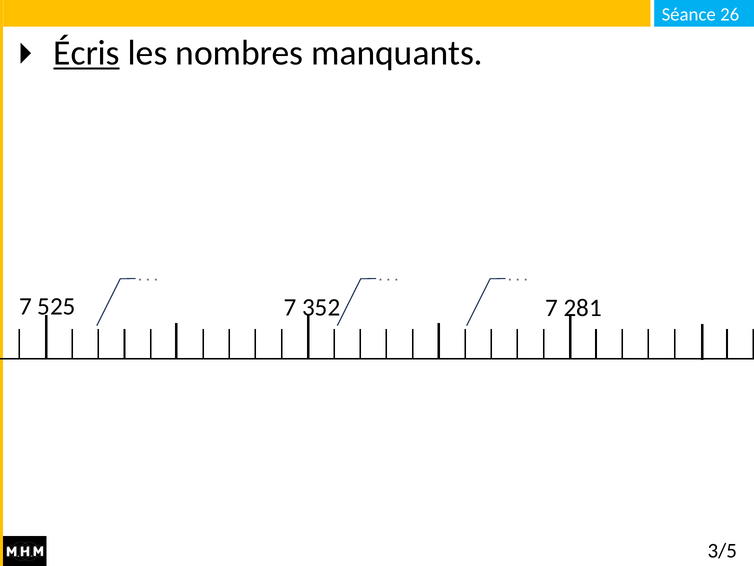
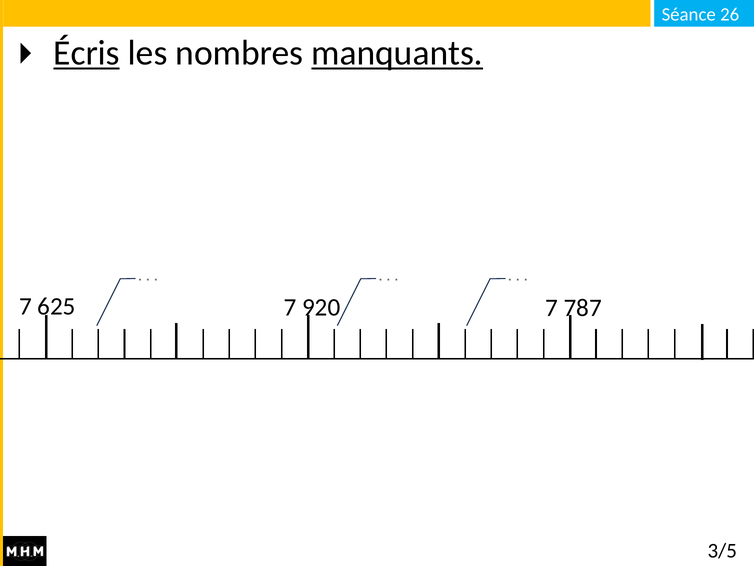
manquants underline: none -> present
525: 525 -> 625
352: 352 -> 920
281: 281 -> 787
